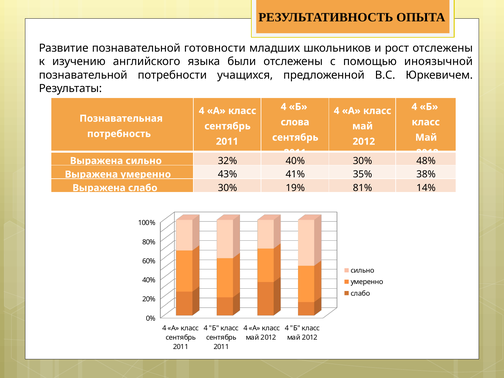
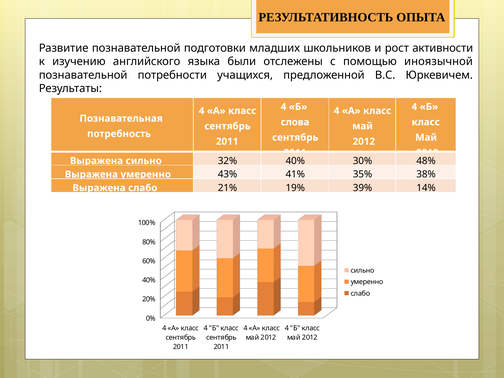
готовности: готовности -> подготовки
рост отслежены: отслежены -> активности
слабо 30%: 30% -> 21%
81%: 81% -> 39%
